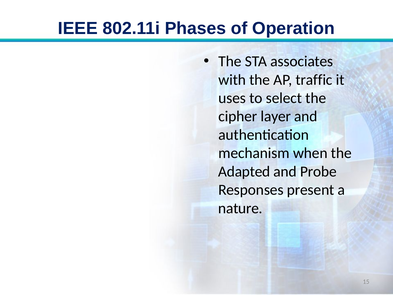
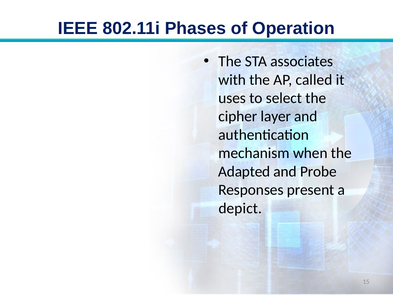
traffic: traffic -> called
nature: nature -> depict
